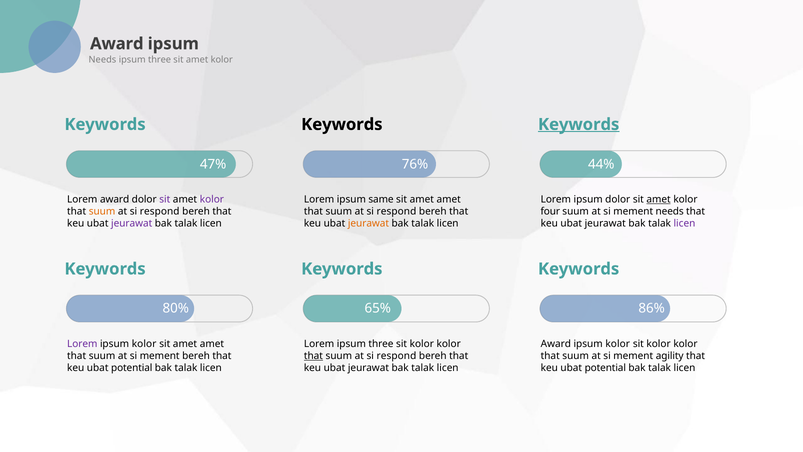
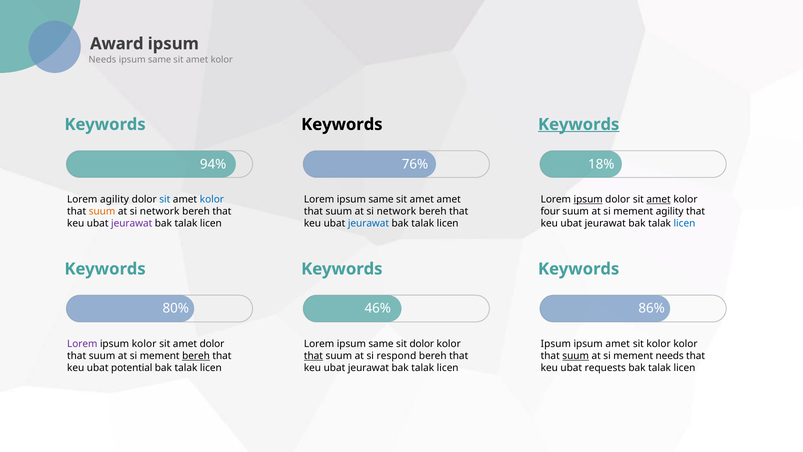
three at (160, 59): three -> same
47%: 47% -> 94%
44%: 44% -> 18%
Lorem award: award -> agility
sit at (165, 199) colour: purple -> blue
kolor at (212, 199) colour: purple -> blue
ipsum at (588, 199) underline: none -> present
respond at (160, 211): respond -> network
respond at (396, 211): respond -> network
mement needs: needs -> agility
jeurawat at (368, 224) colour: orange -> blue
licen at (684, 224) colour: purple -> blue
65%: 65% -> 46%
amet at (212, 344): amet -> dolor
three at (381, 344): three -> same
kolor at (422, 344): kolor -> dolor
Award at (556, 344): Award -> Ipsum
kolor at (618, 344): kolor -> amet
bereh at (196, 356) underline: none -> present
suum at (576, 356) underline: none -> present
mement agility: agility -> needs
potential at (605, 368): potential -> requests
